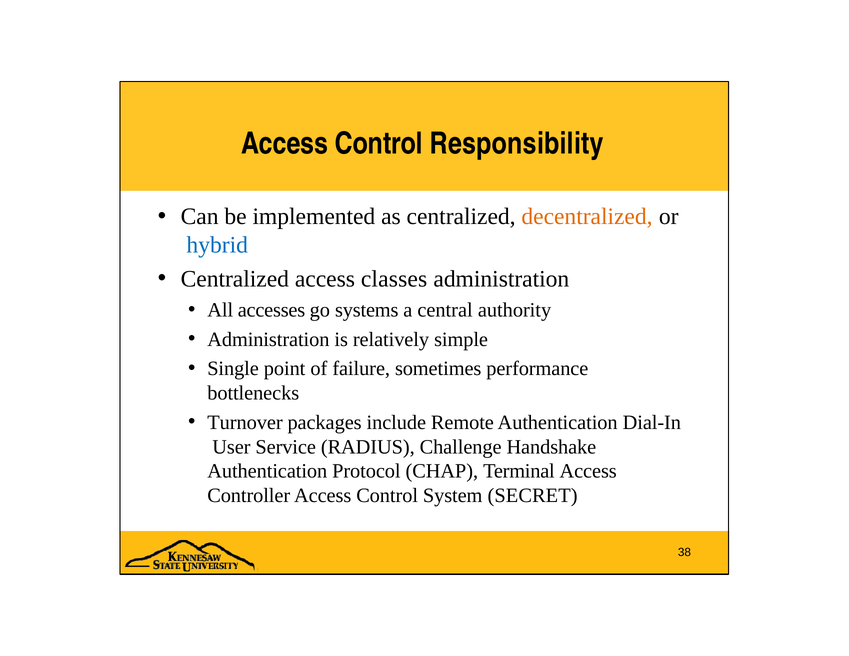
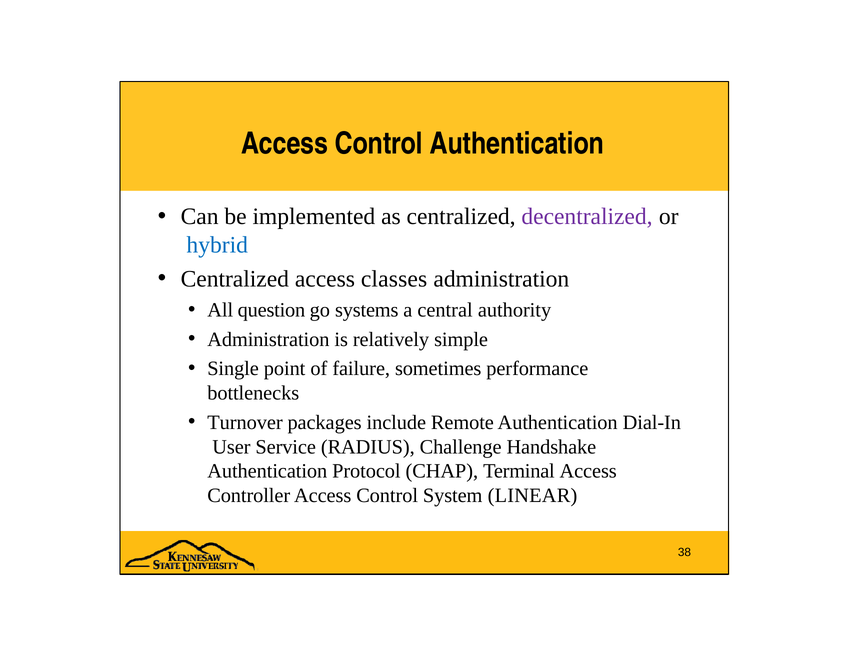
Control Responsibility: Responsibility -> Authentication
decentralized colour: orange -> purple
accesses: accesses -> question
SECRET: SECRET -> LINEAR
